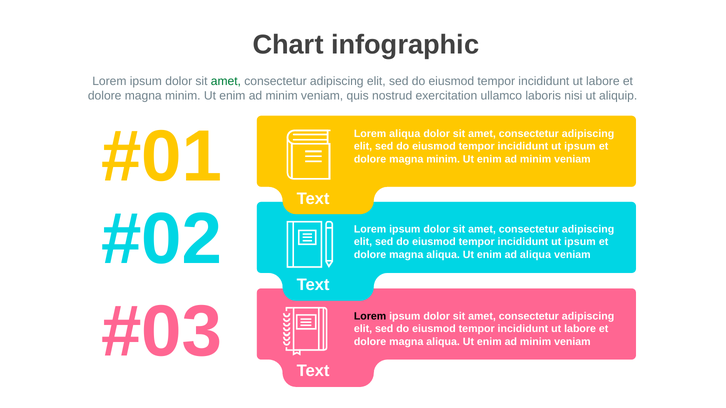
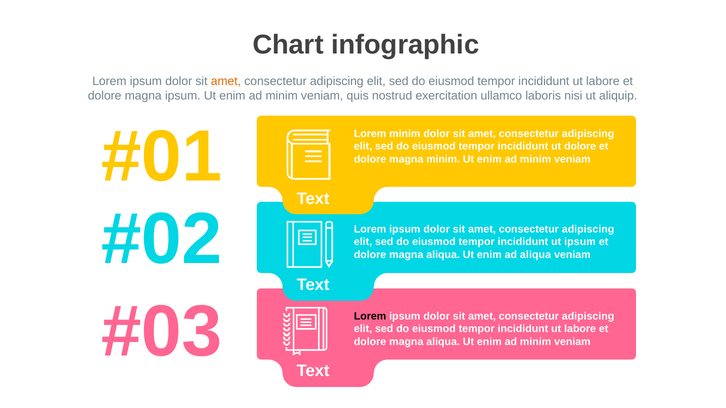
amet at (226, 81) colour: green -> orange
minim at (183, 96): minim -> ipsum
Lorem aliqua: aliqua -> minim
ipsum at (580, 147): ipsum -> dolore
